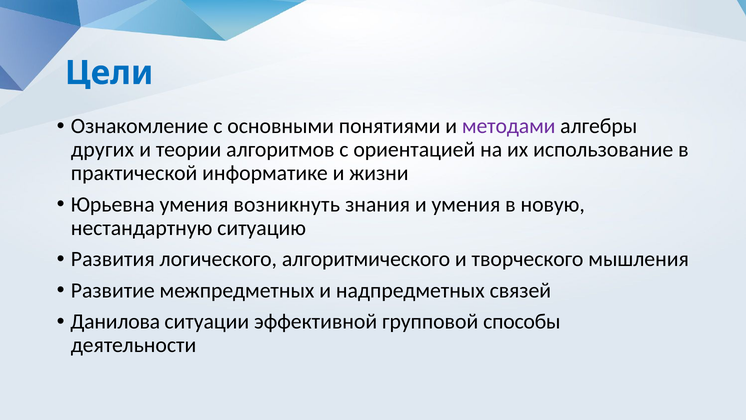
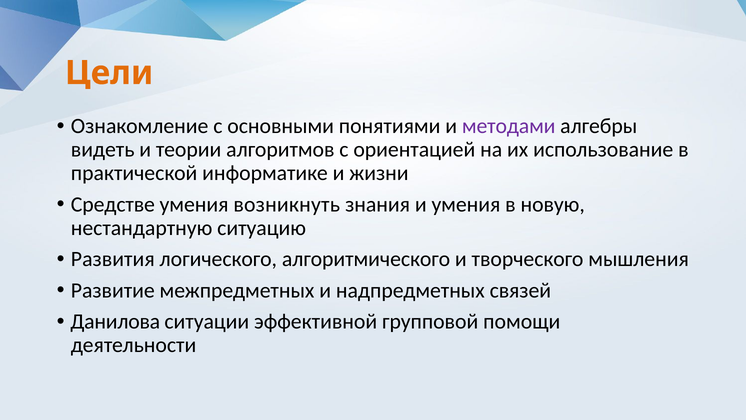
Цели colour: blue -> orange
других: других -> видеть
Юрьевна: Юрьевна -> Средстве
способы: способы -> помощи
